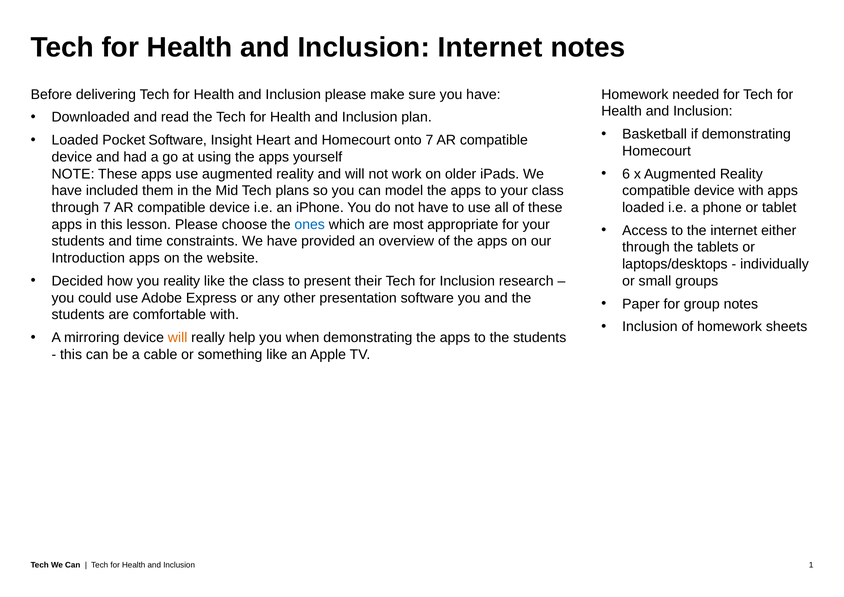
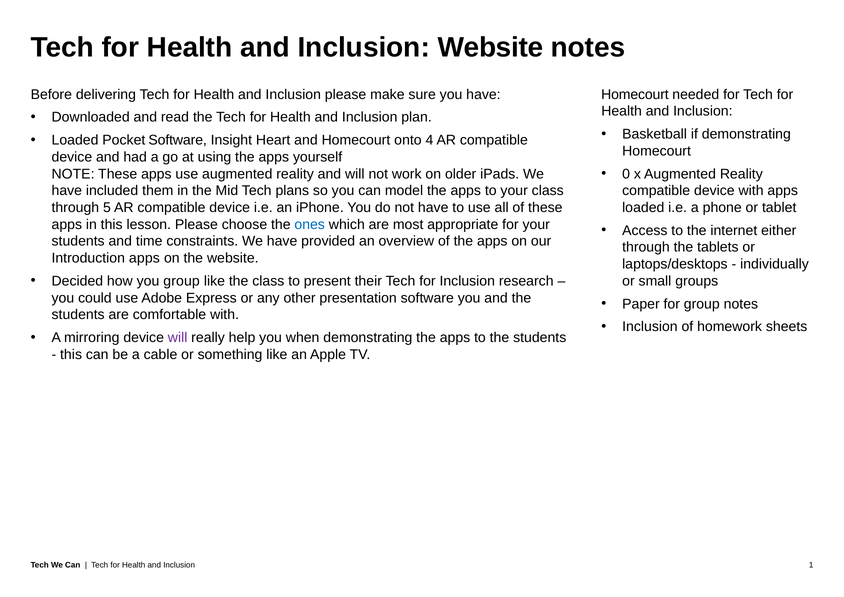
Inclusion Internet: Internet -> Website
Homework at (635, 94): Homework -> Homecourt
onto 7: 7 -> 4
6: 6 -> 0
through 7: 7 -> 5
you reality: reality -> group
will at (178, 338) colour: orange -> purple
